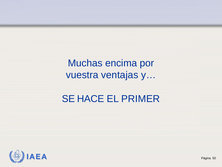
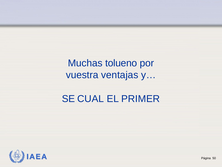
encima: encima -> tolueno
HACE: HACE -> CUAL
